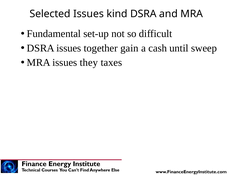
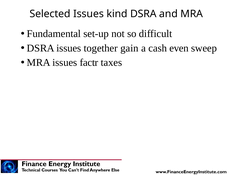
until: until -> even
they: they -> factr
